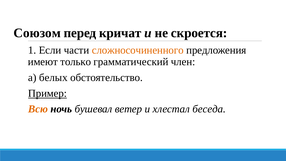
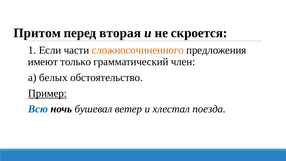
Союзом: Союзом -> Притом
кричат: кричат -> вторая
Всю colour: orange -> blue
беседа: беседа -> поезда
